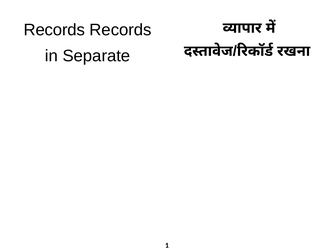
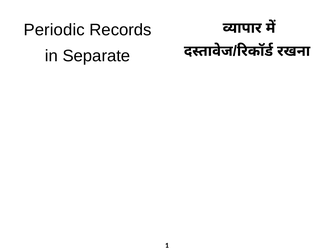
Records at (54, 30): Records -> Periodic
